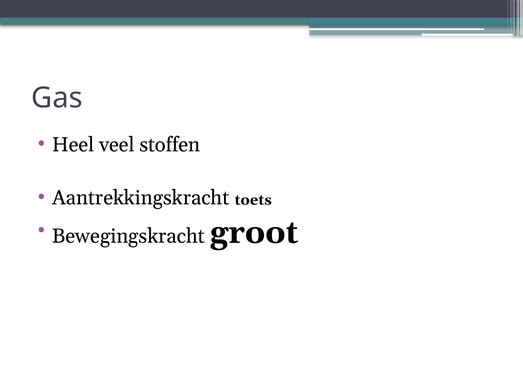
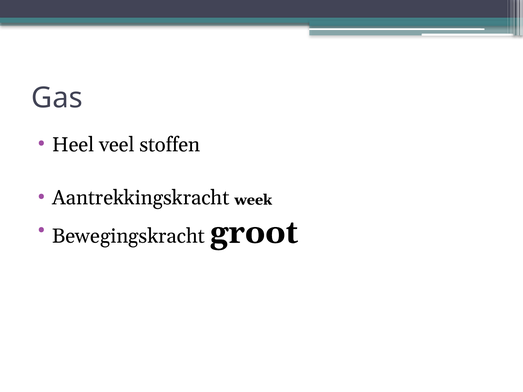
toets: toets -> week
